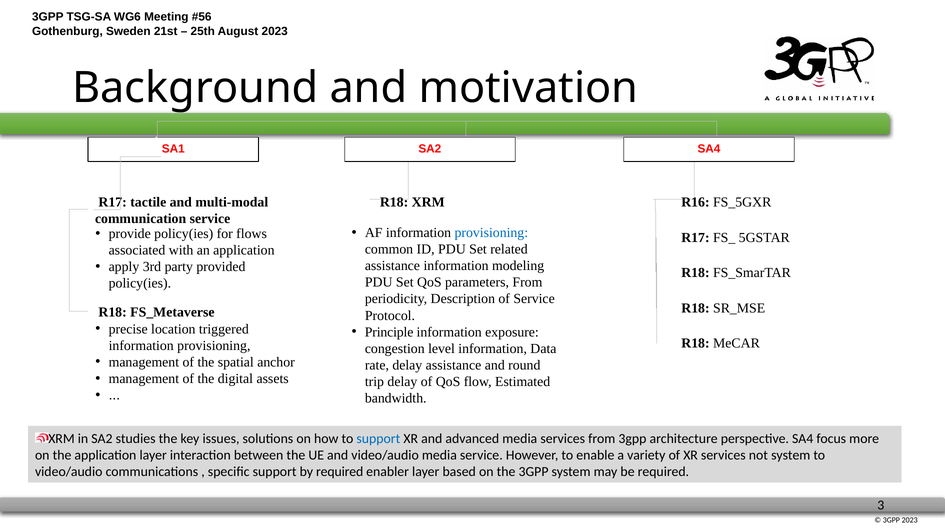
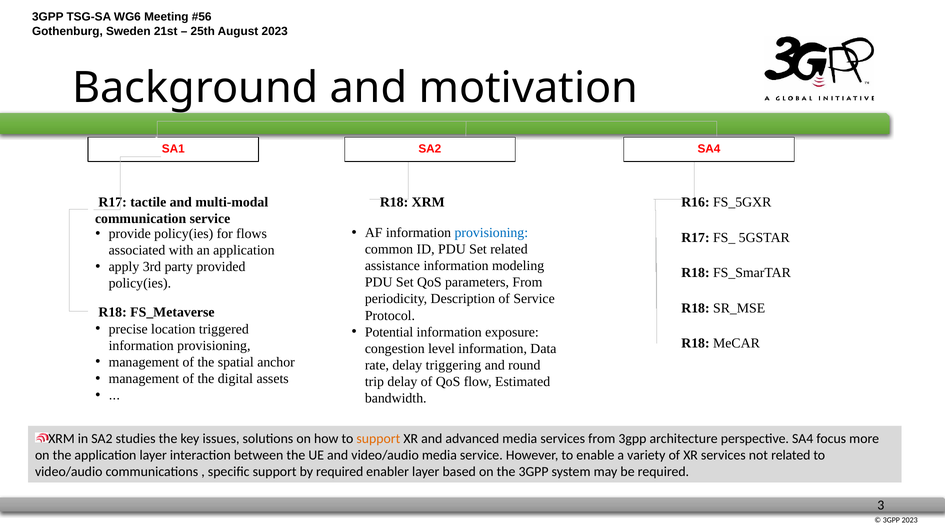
Principle: Principle -> Potential
delay assistance: assistance -> triggering
support at (378, 438) colour: blue -> orange
not system: system -> related
